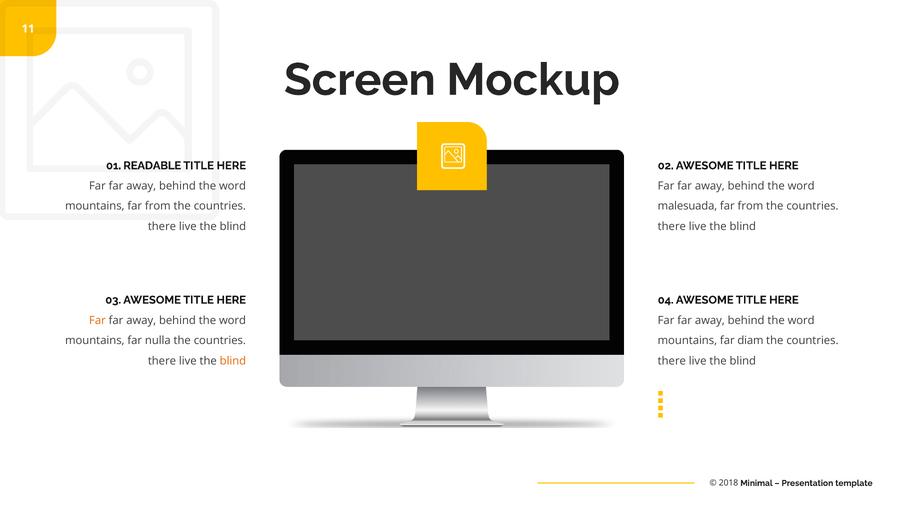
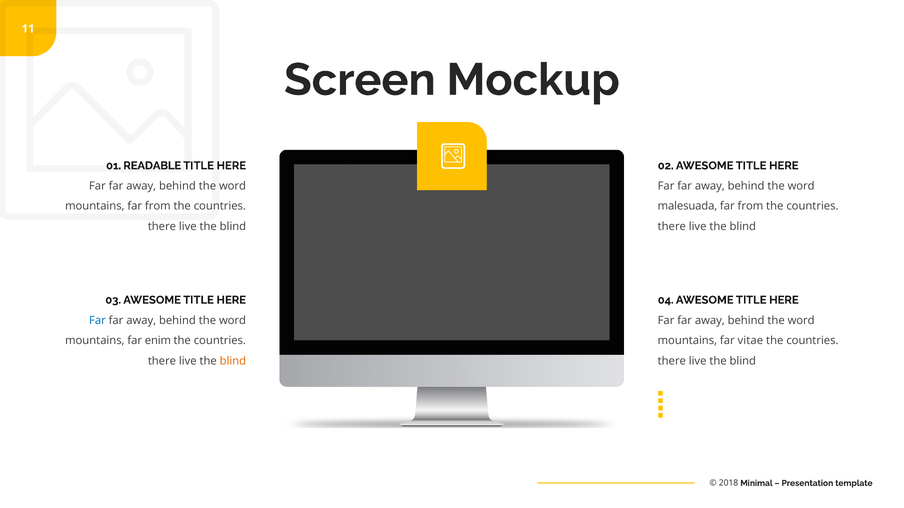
Far at (97, 321) colour: orange -> blue
nulla: nulla -> enim
diam: diam -> vitae
